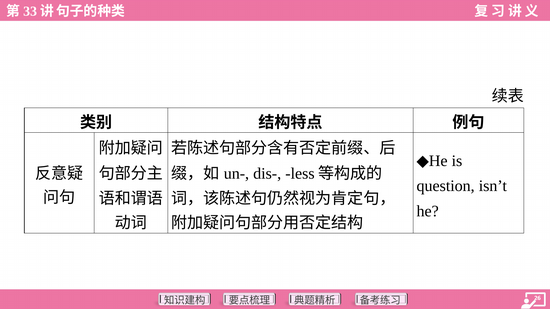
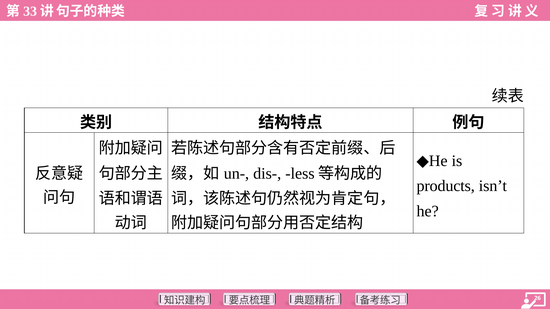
question: question -> products
